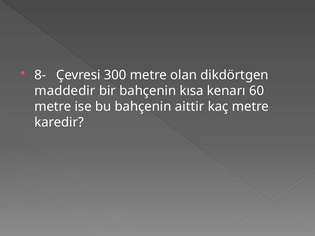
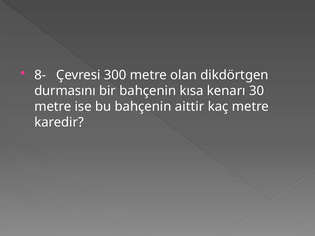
maddedir: maddedir -> durmasını
60: 60 -> 30
